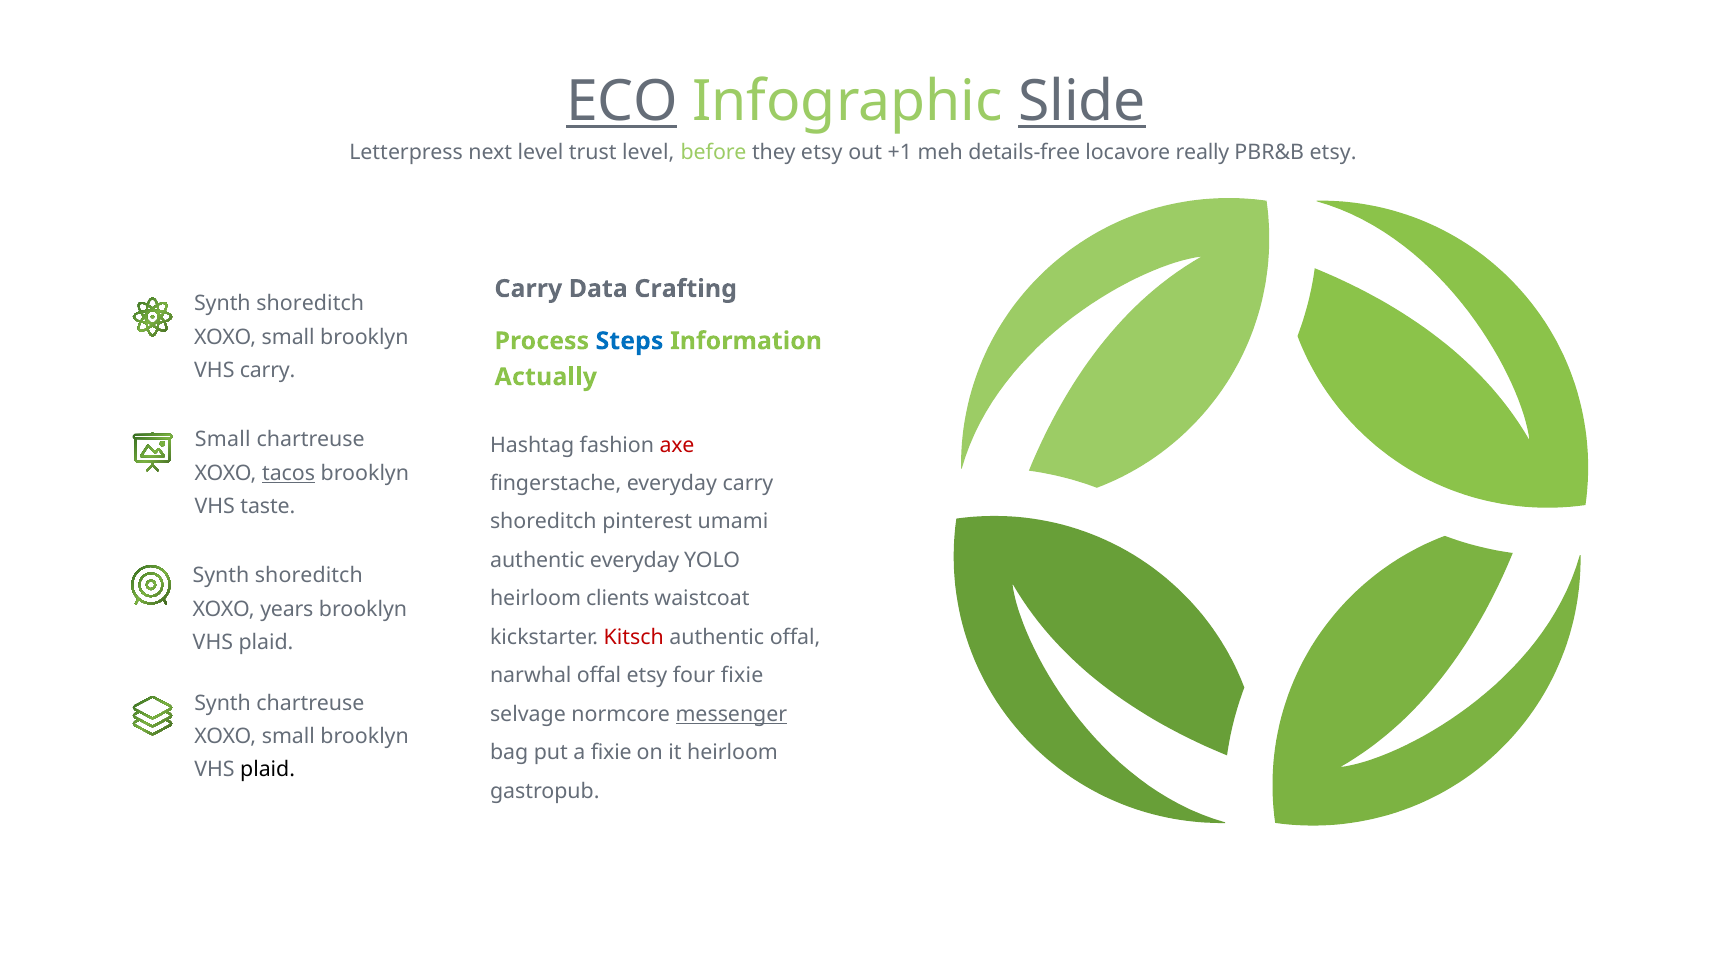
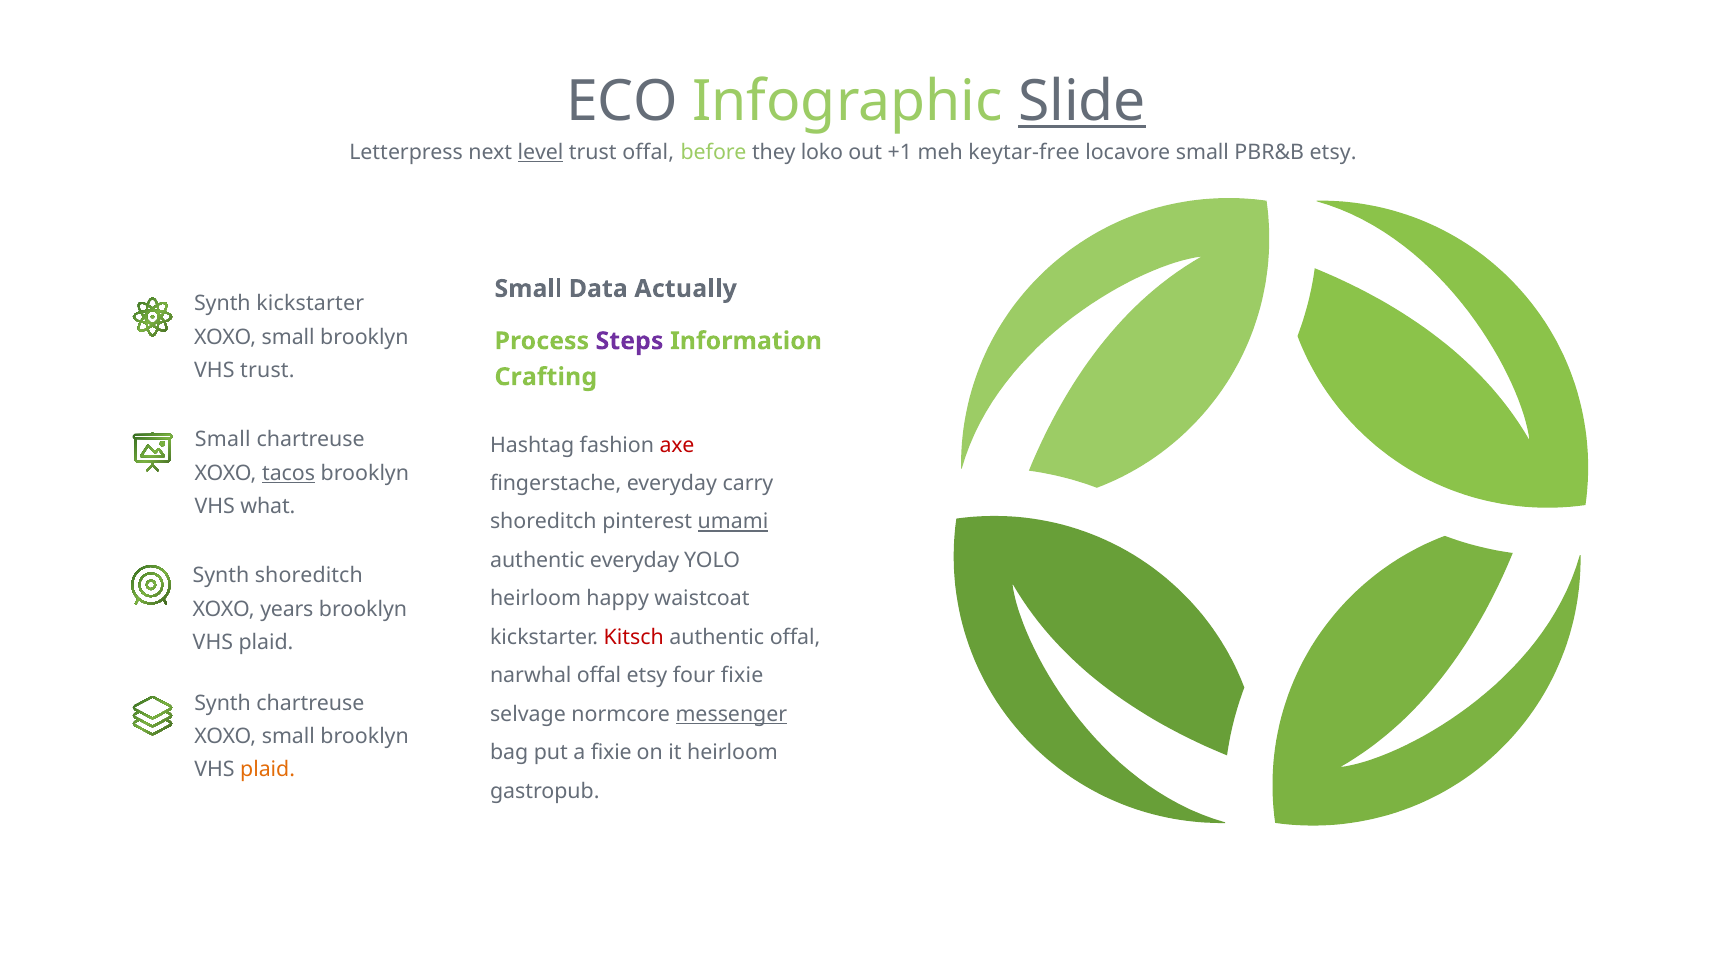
ECO underline: present -> none
level at (541, 152) underline: none -> present
trust level: level -> offal
they etsy: etsy -> loko
details-free: details-free -> keytar-free
locavore really: really -> small
Carry at (528, 289): Carry -> Small
Crafting: Crafting -> Actually
shoreditch at (310, 304): shoreditch -> kickstarter
Steps colour: blue -> purple
VHS carry: carry -> trust
Actually: Actually -> Crafting
taste: taste -> what
umami underline: none -> present
clients: clients -> happy
plaid at (268, 770) colour: black -> orange
